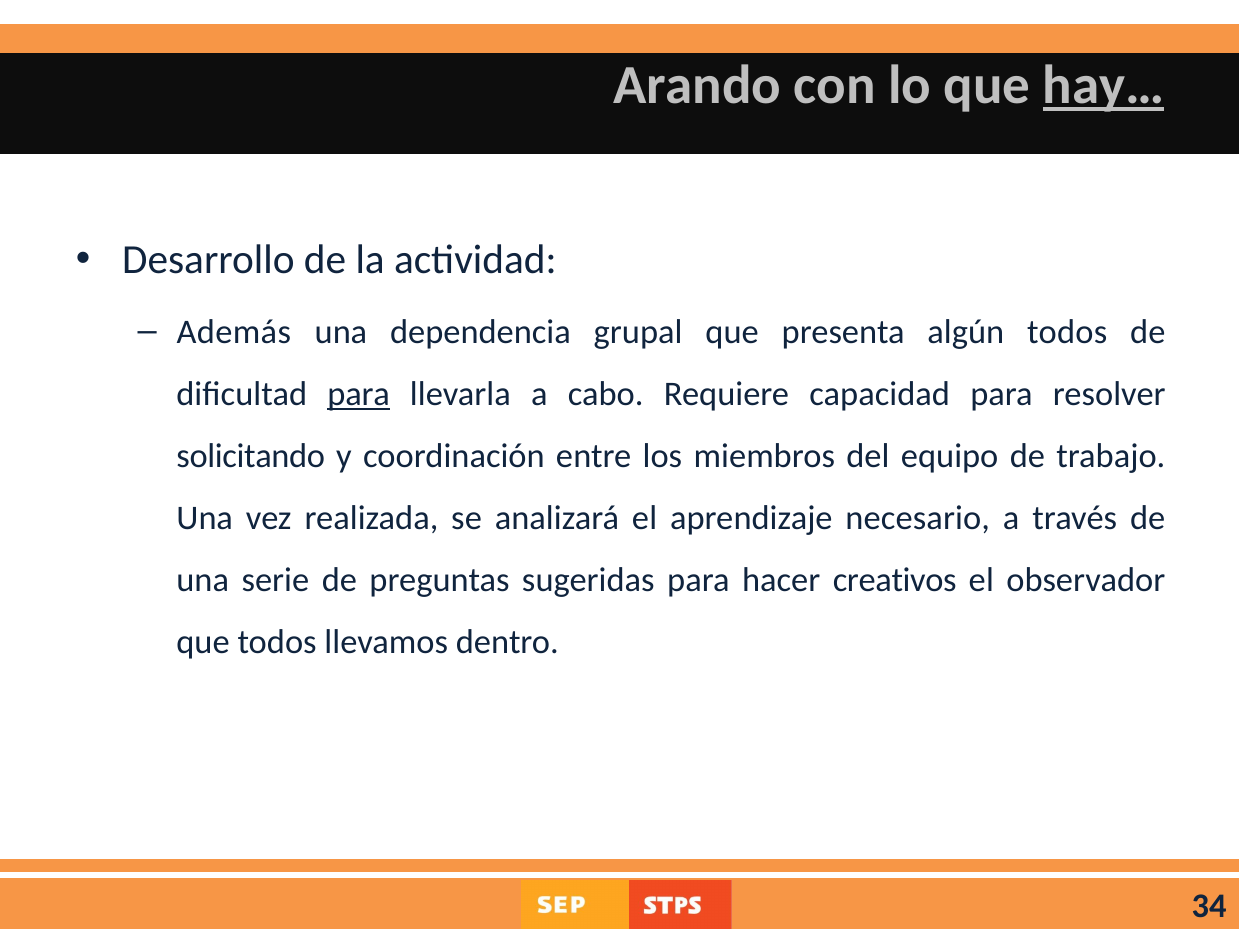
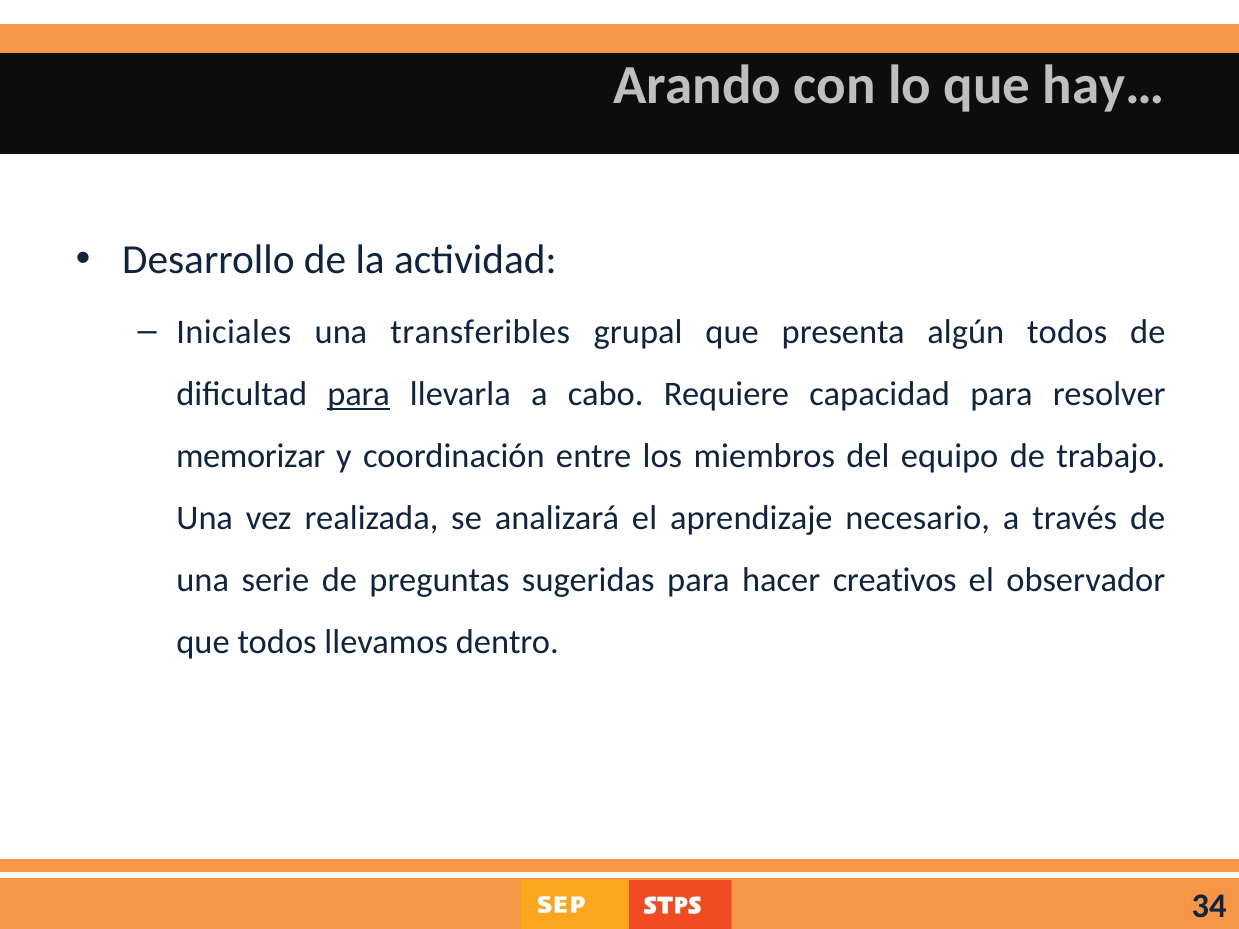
hay… underline: present -> none
Además: Además -> Iniciales
dependencia: dependencia -> transferibles
solicitando: solicitando -> memorizar
